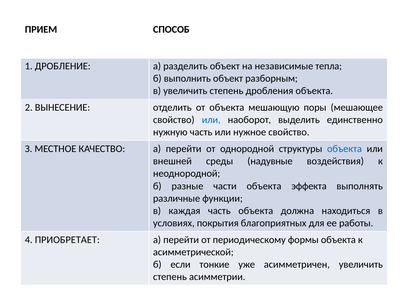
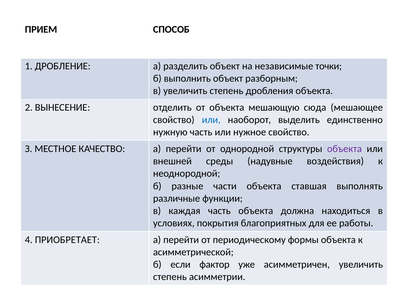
тепла: тепла -> точки
поры: поры -> сюда
объекта at (345, 149) colour: blue -> purple
эффекта: эффекта -> ставшая
тонкие: тонкие -> фактор
